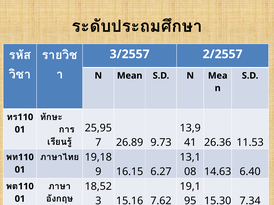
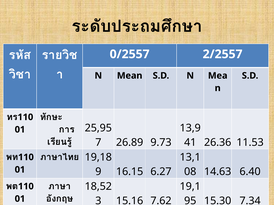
3/2557: 3/2557 -> 0/2557
